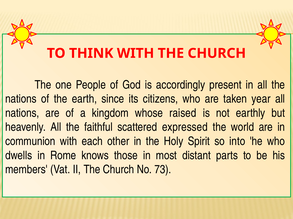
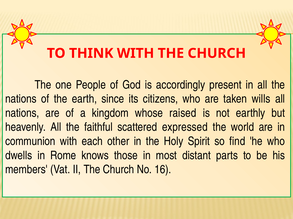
year: year -> wills
into: into -> find
73: 73 -> 16
